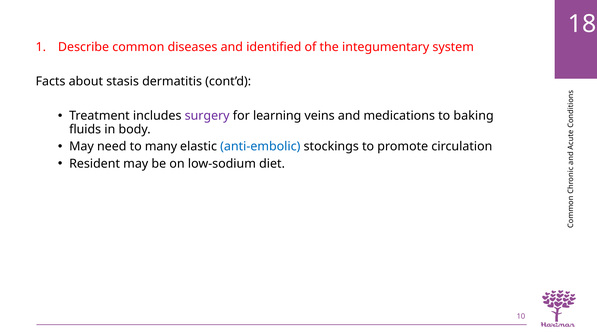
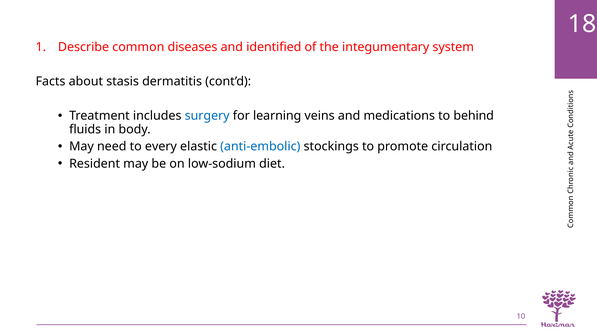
surgery colour: purple -> blue
baking: baking -> behind
many: many -> every
